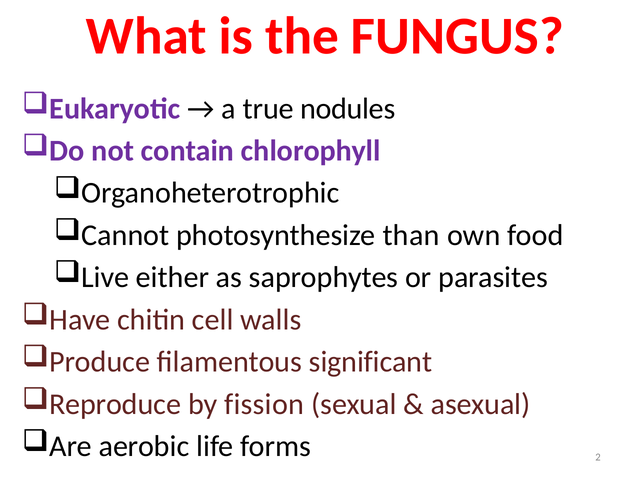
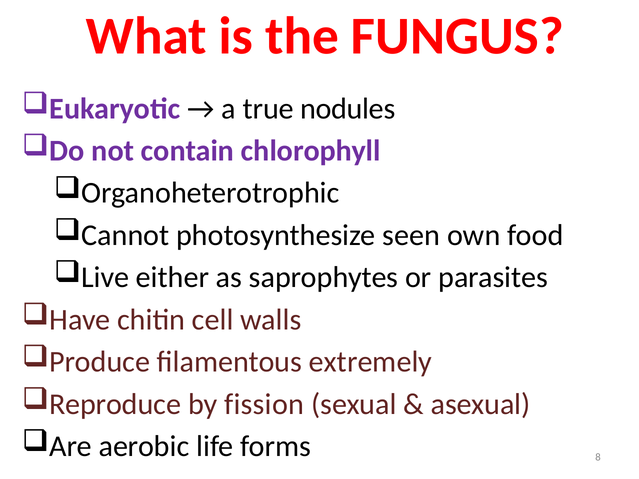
than: than -> seen
significant: significant -> extremely
2: 2 -> 8
